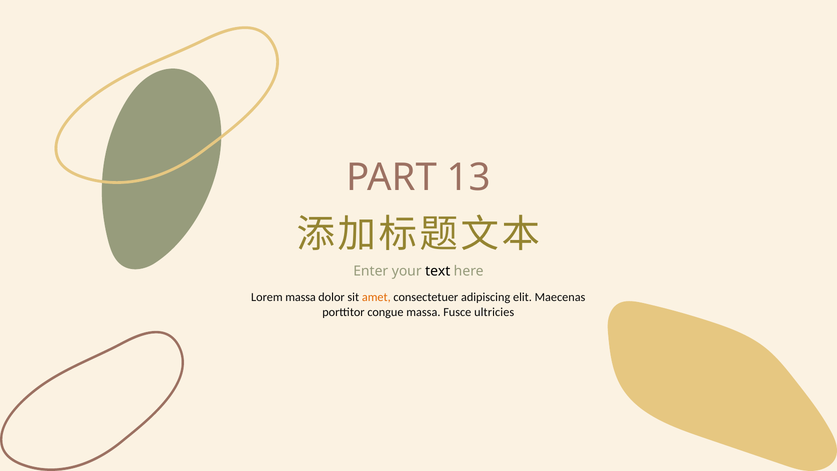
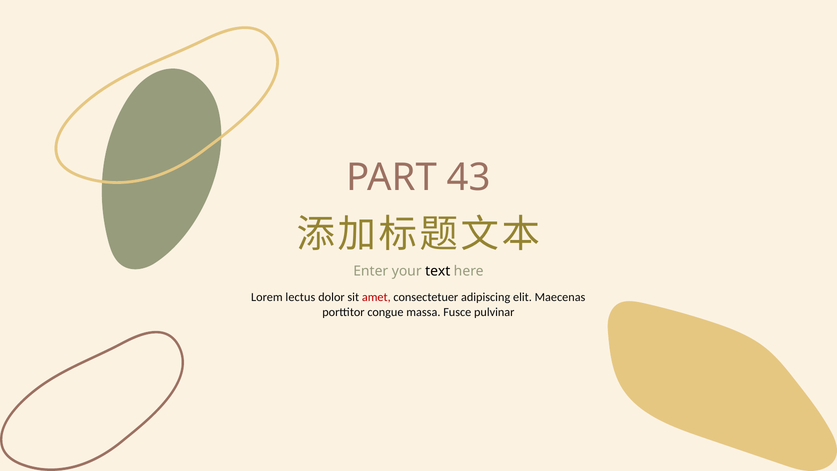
13: 13 -> 43
Lorem massa: massa -> lectus
amet colour: orange -> red
ultricies: ultricies -> pulvinar
